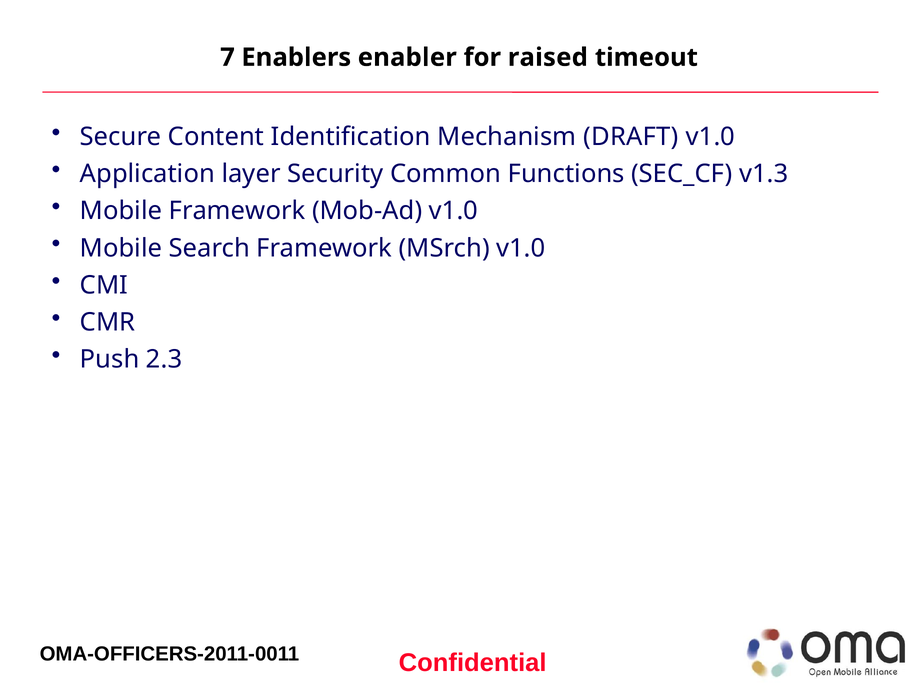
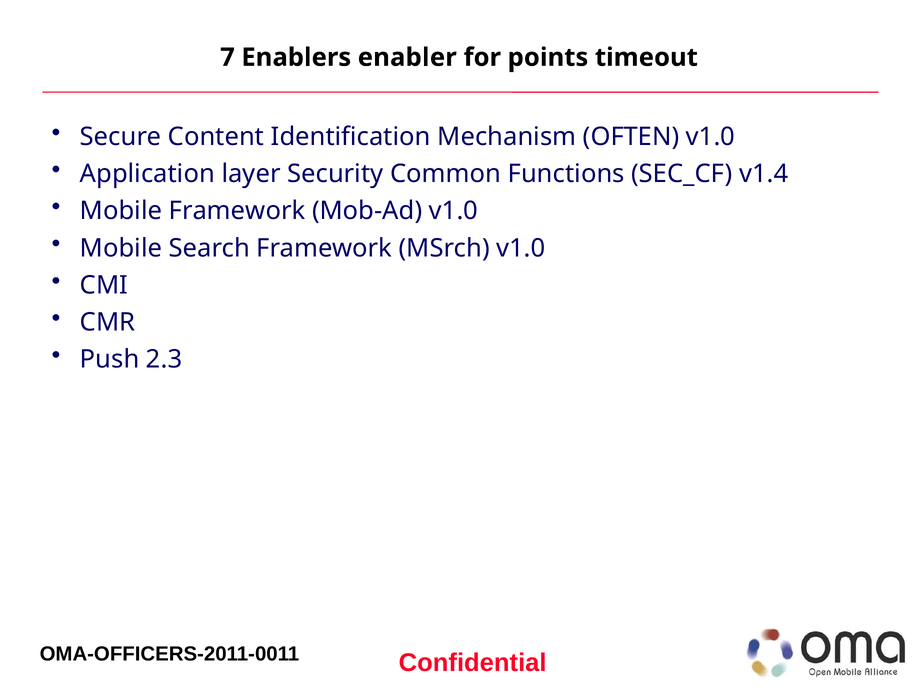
raised: raised -> points
DRAFT: DRAFT -> OFTEN
v1.3: v1.3 -> v1.4
